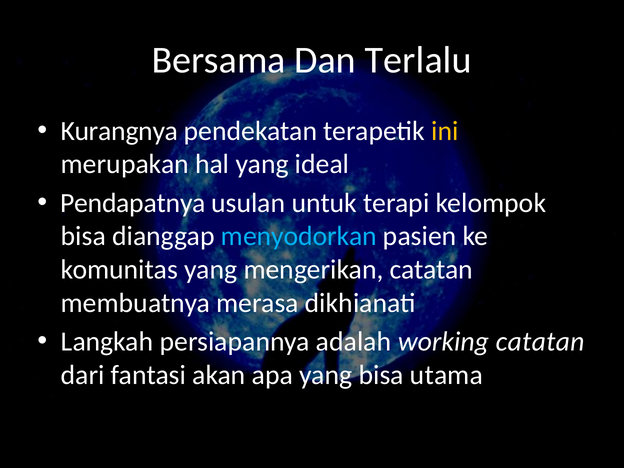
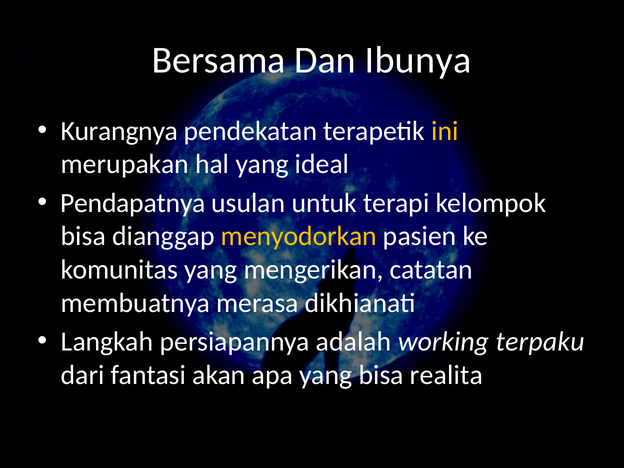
Terlalu: Terlalu -> Ibunya
menyodorkan colour: light blue -> yellow
working catatan: catatan -> terpaku
utama: utama -> realita
